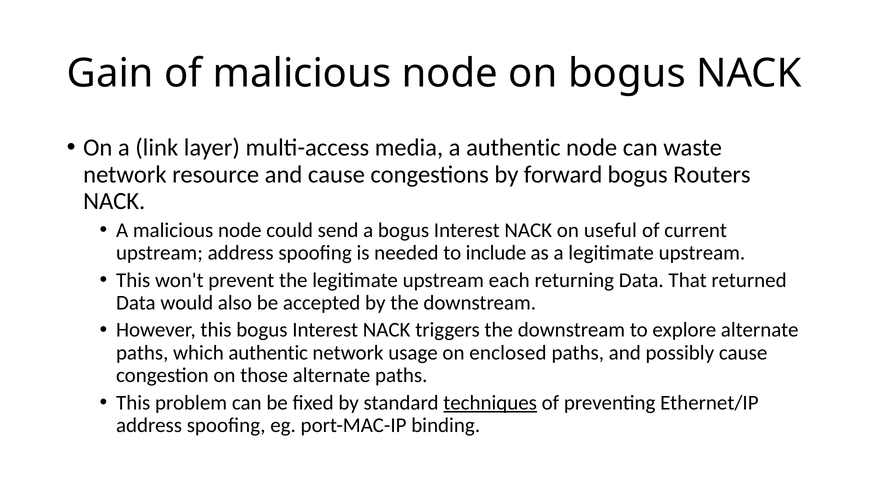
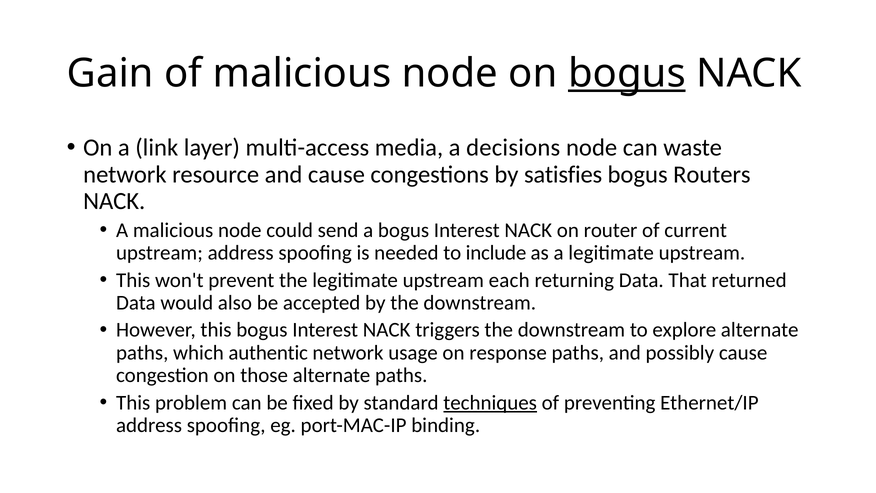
bogus at (627, 74) underline: none -> present
a authentic: authentic -> decisions
forward: forward -> satisfies
useful: useful -> router
enclosed: enclosed -> response
